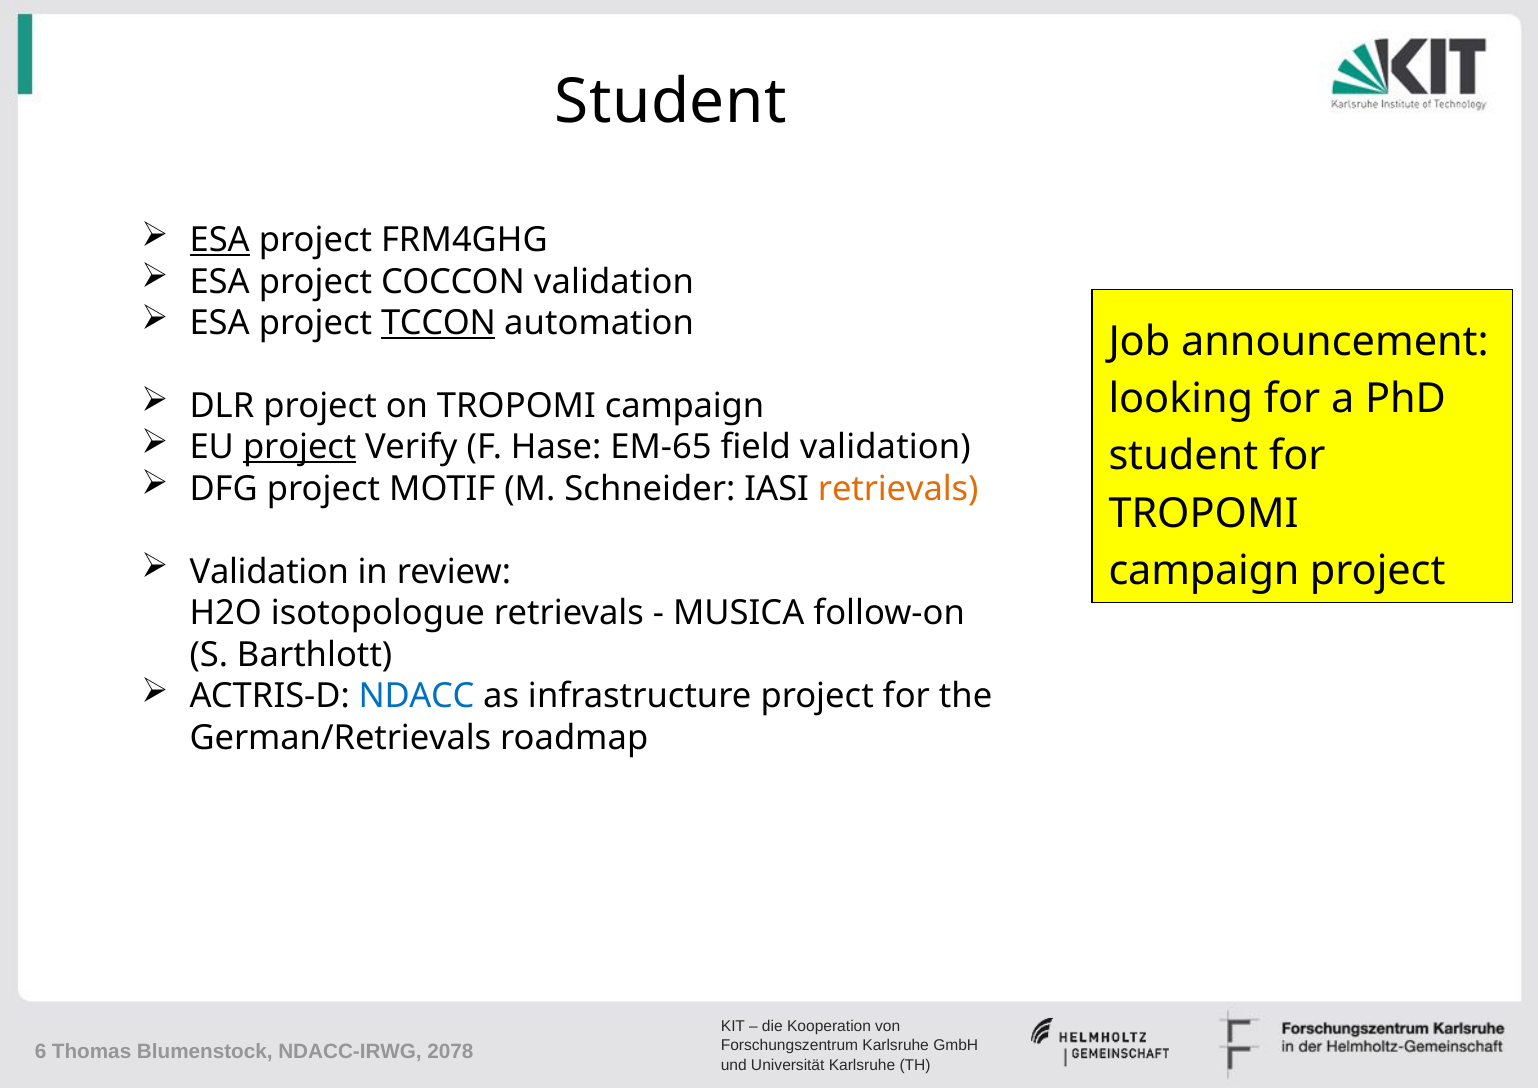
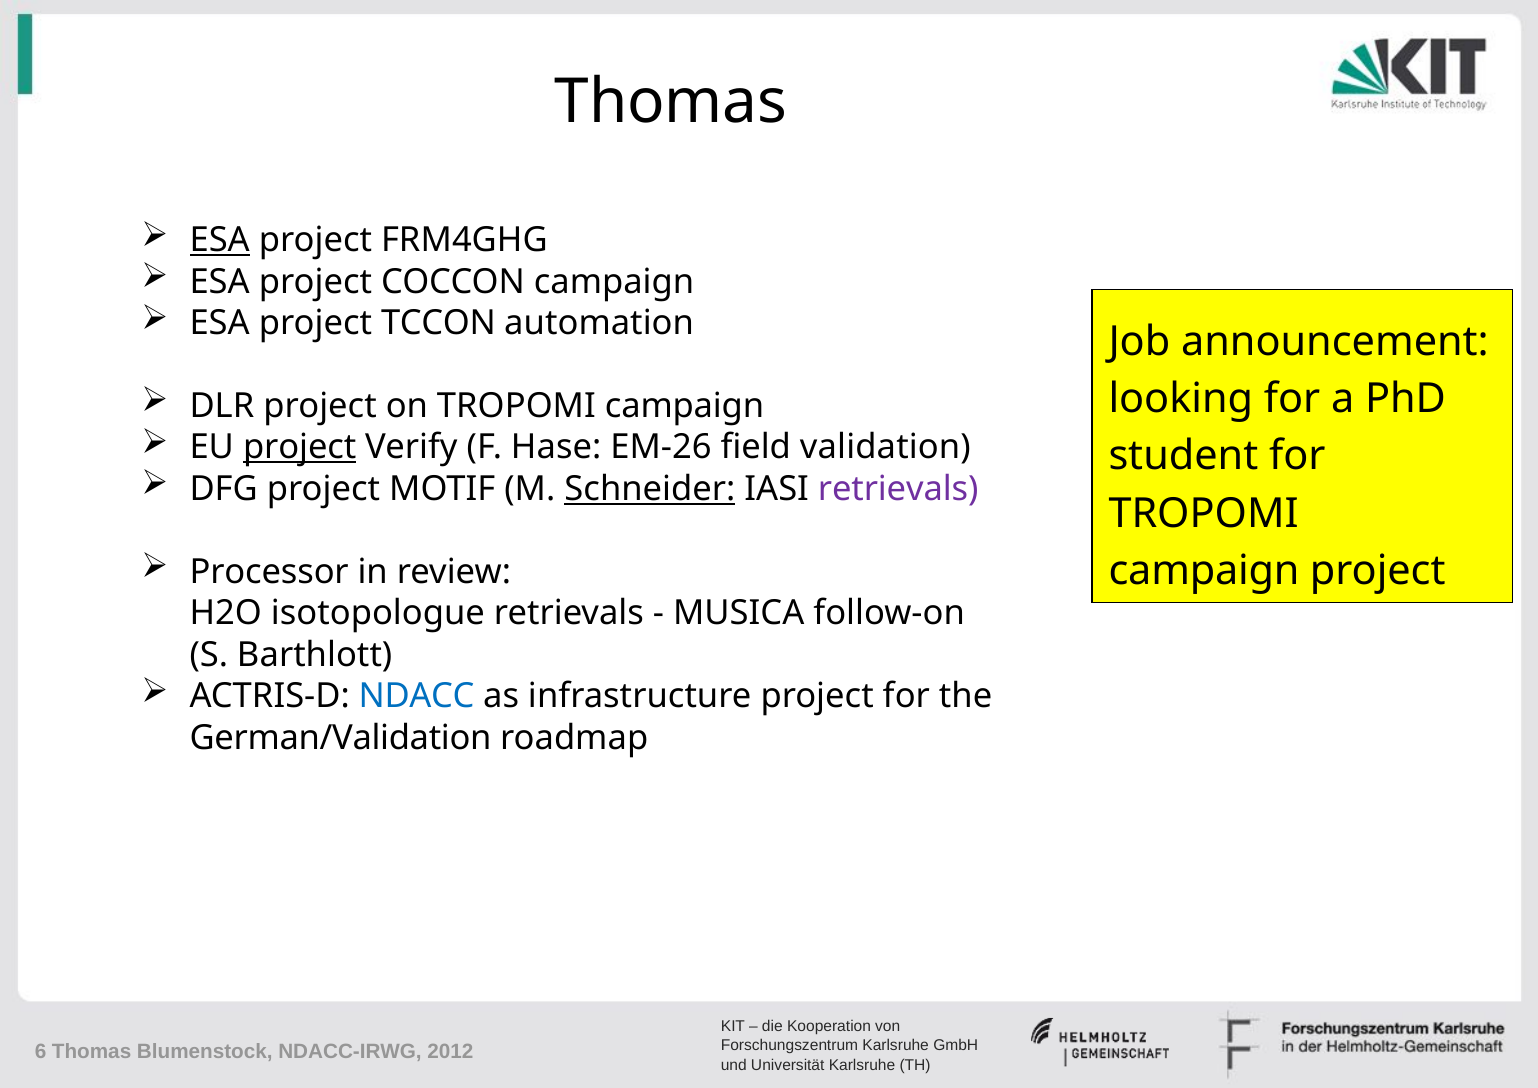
Student at (671, 102): Student -> Thomas
COCCON validation: validation -> campaign
TCCON underline: present -> none
EM-65: EM-65 -> EM-26
Schneider underline: none -> present
retrievals at (898, 489) colour: orange -> purple
Validation at (269, 572): Validation -> Processor
German/Retrievals: German/Retrievals -> German/Validation
2078: 2078 -> 2012
